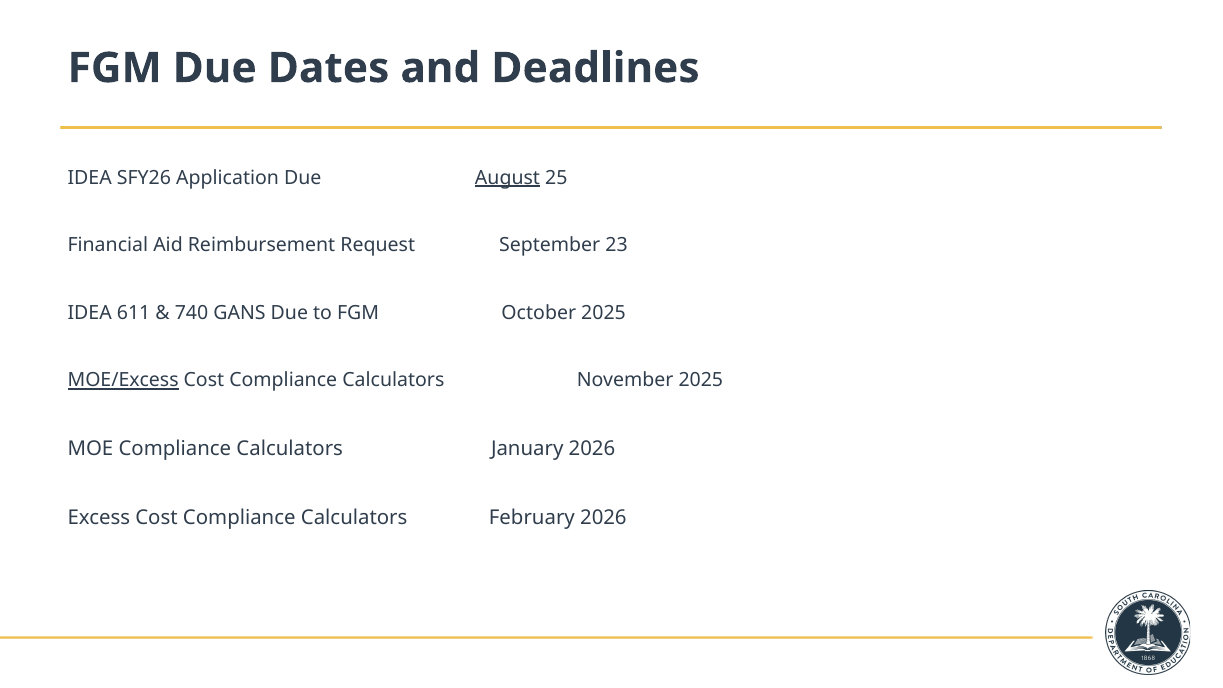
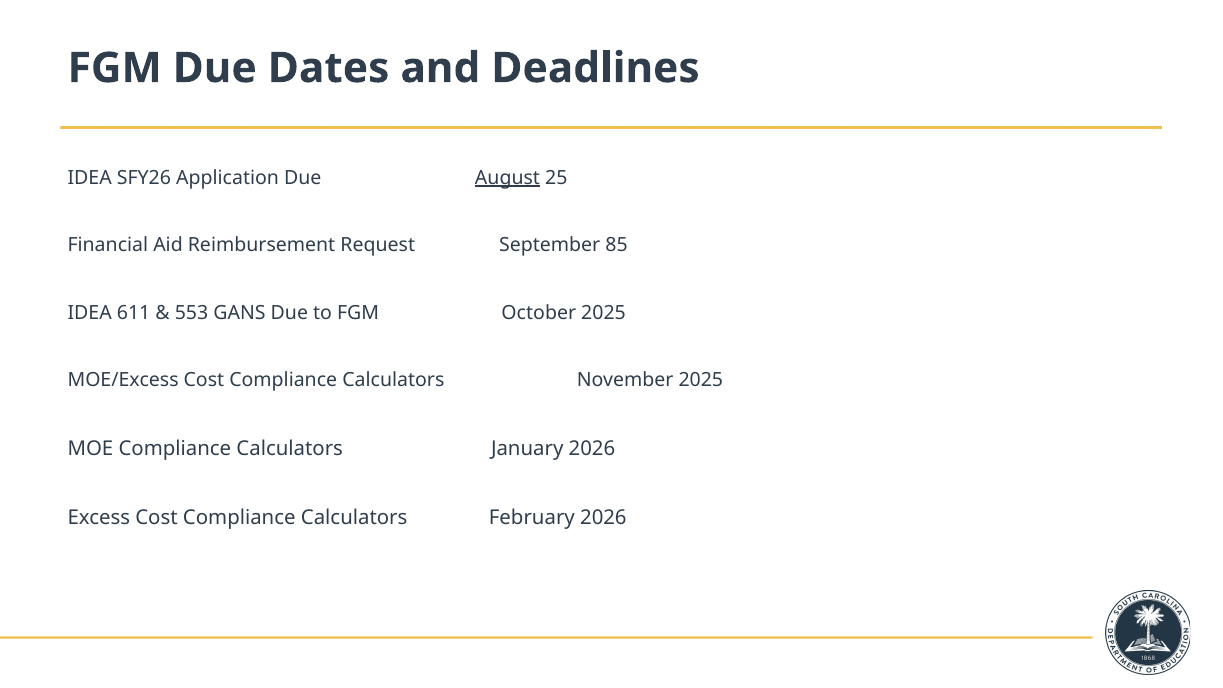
23: 23 -> 85
740: 740 -> 553
MOE/Excess underline: present -> none
